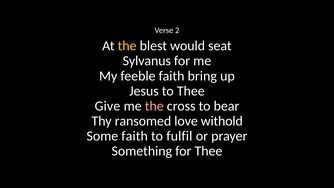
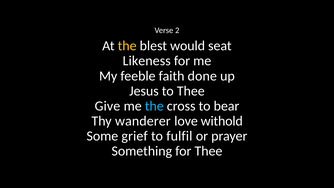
Sylvanus: Sylvanus -> Likeness
bring: bring -> done
the at (154, 106) colour: pink -> light blue
ransomed: ransomed -> wanderer
Some faith: faith -> grief
